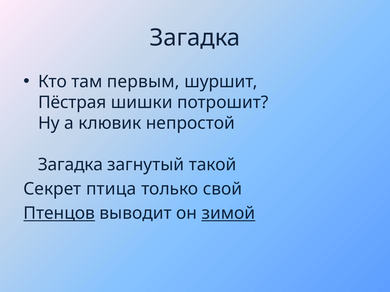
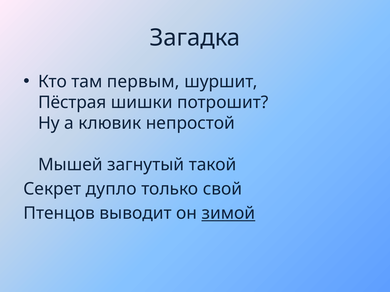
Загадка at (70, 165): Загадка -> Мышей
птица: птица -> дупло
Птенцов underline: present -> none
